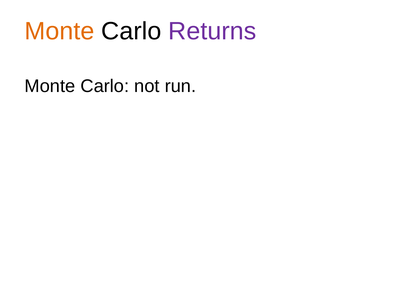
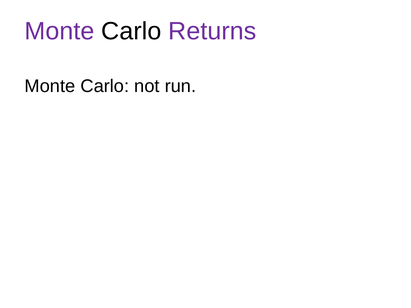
Monte at (59, 31) colour: orange -> purple
